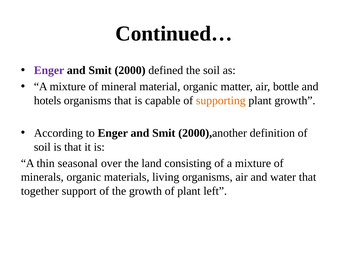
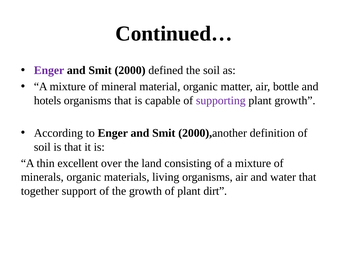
supporting colour: orange -> purple
seasonal: seasonal -> excellent
left: left -> dirt
